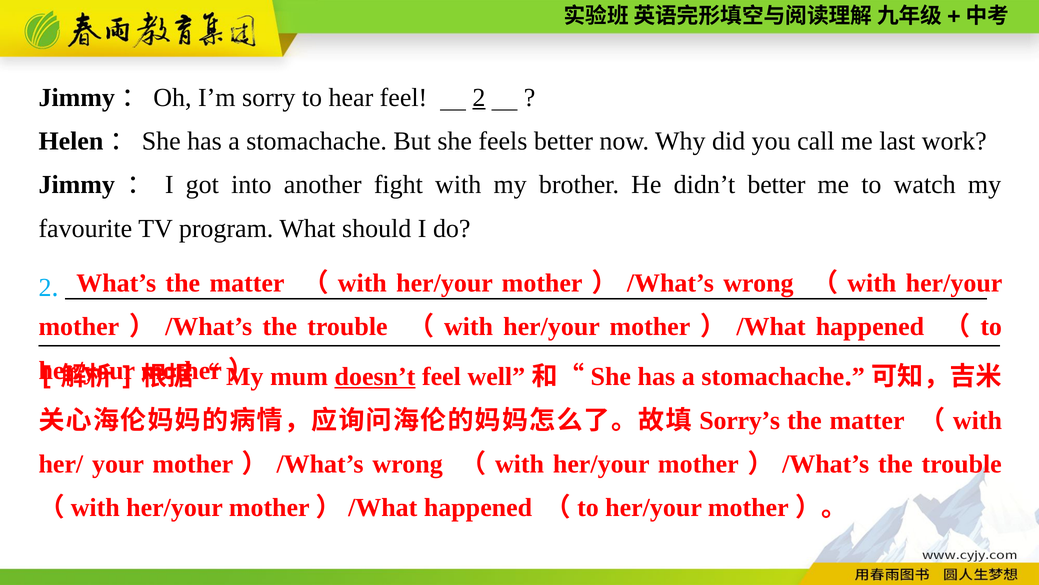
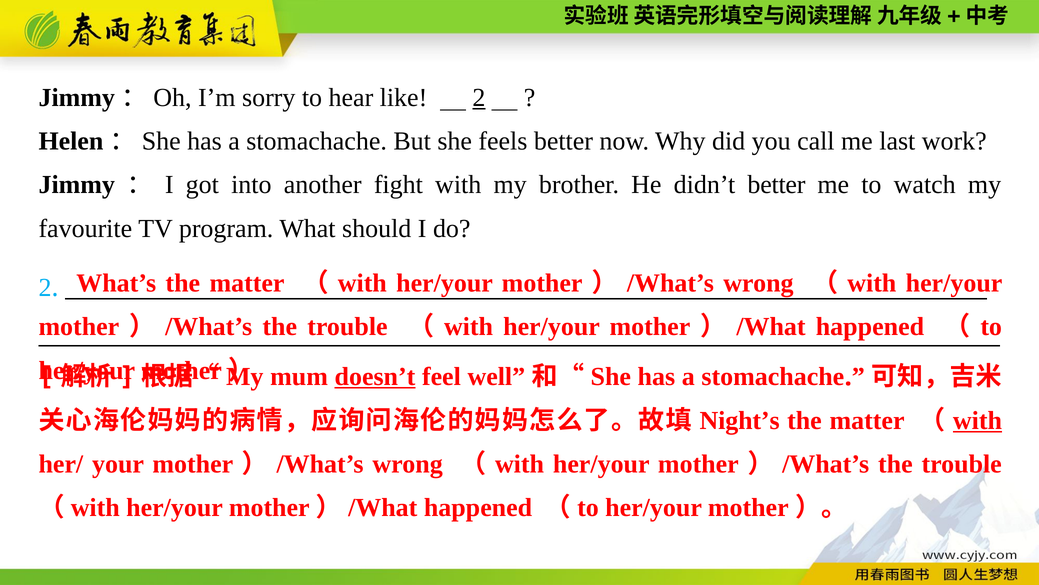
hear feel: feel -> like
Sorry’s: Sorry’s -> Night’s
with at (977, 420) underline: none -> present
